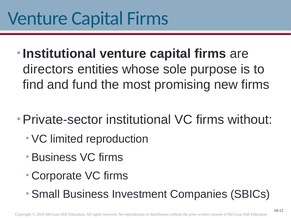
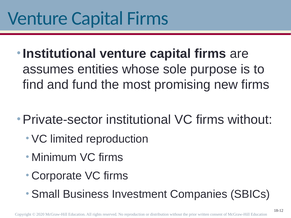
directors: directors -> assumes
Business at (54, 157): Business -> Minimum
